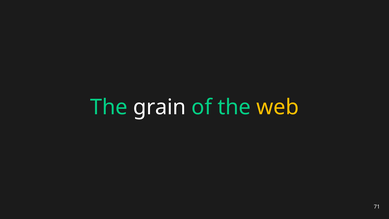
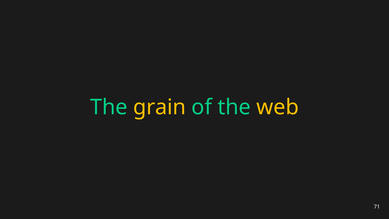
grain colour: white -> yellow
